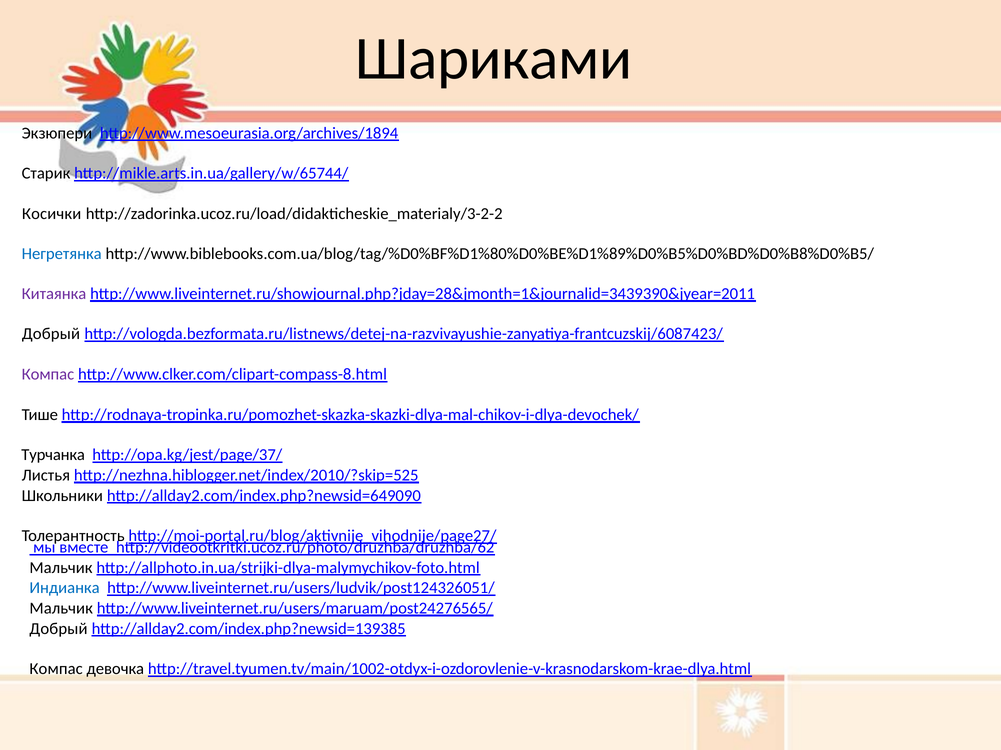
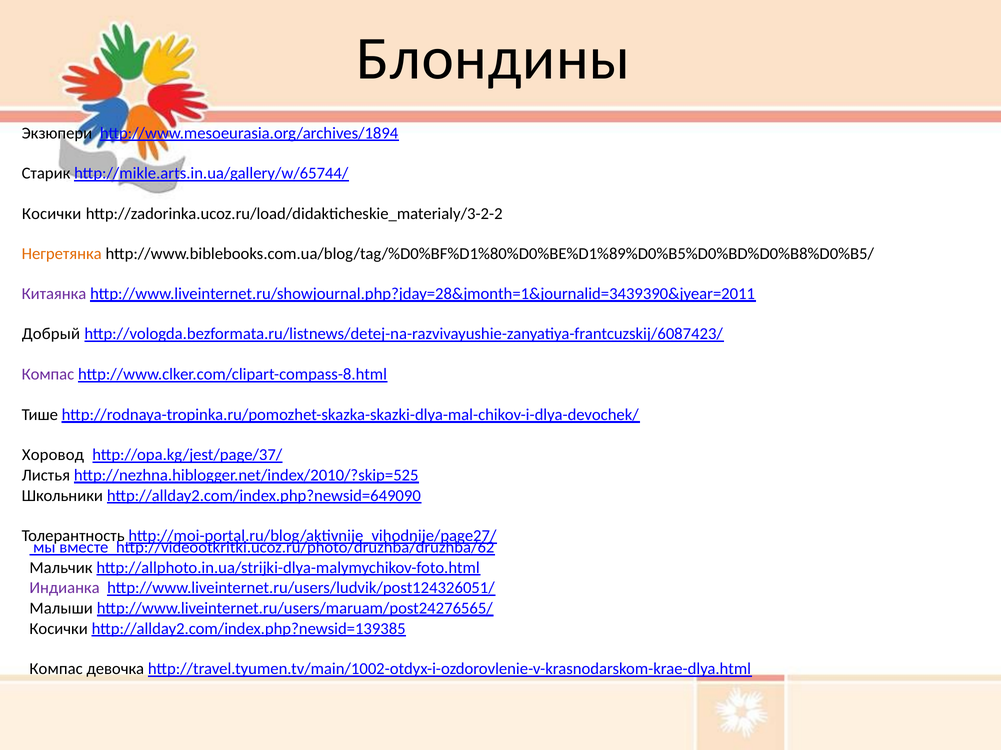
Шариками: Шариками -> Блондины
Негретянка colour: blue -> orange
Турчанка: Турчанка -> Хоровод
Индианка colour: blue -> purple
Мальчик at (61, 609): Мальчик -> Малыши
Добрый at (59, 629): Добрый -> Косички
